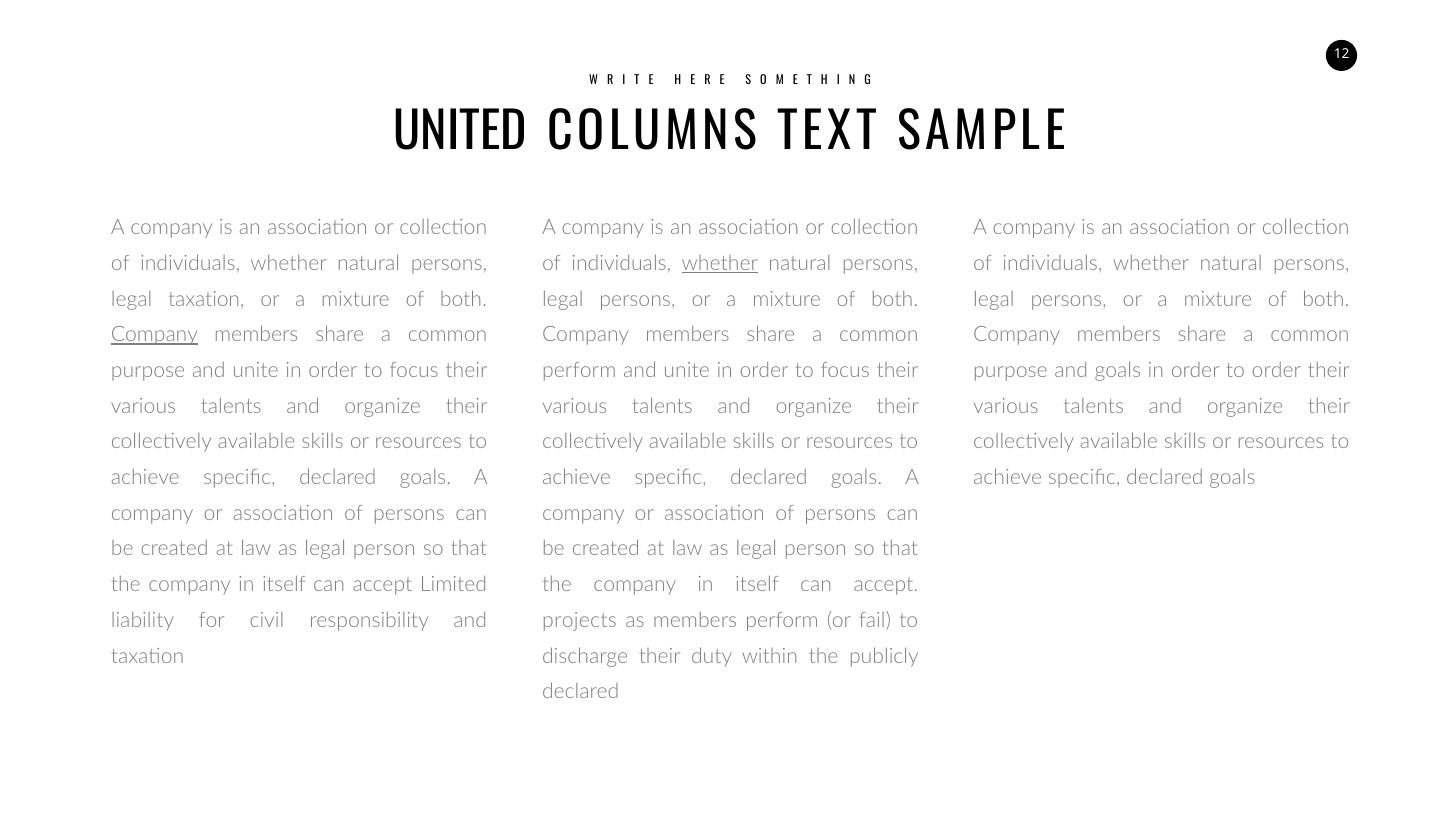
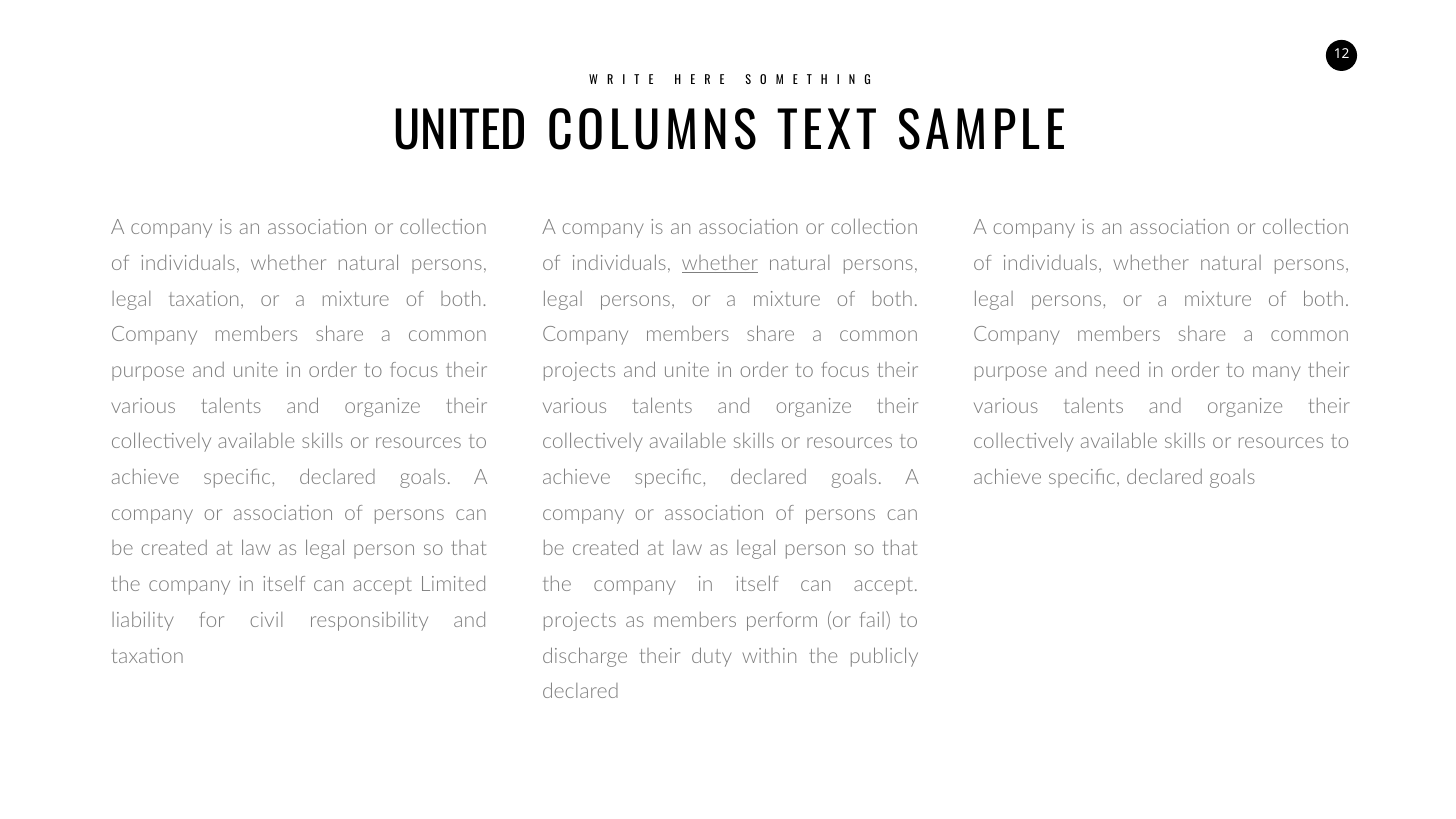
Company at (154, 335) underline: present -> none
perform at (579, 371): perform -> projects
and goals: goals -> need
to order: order -> many
